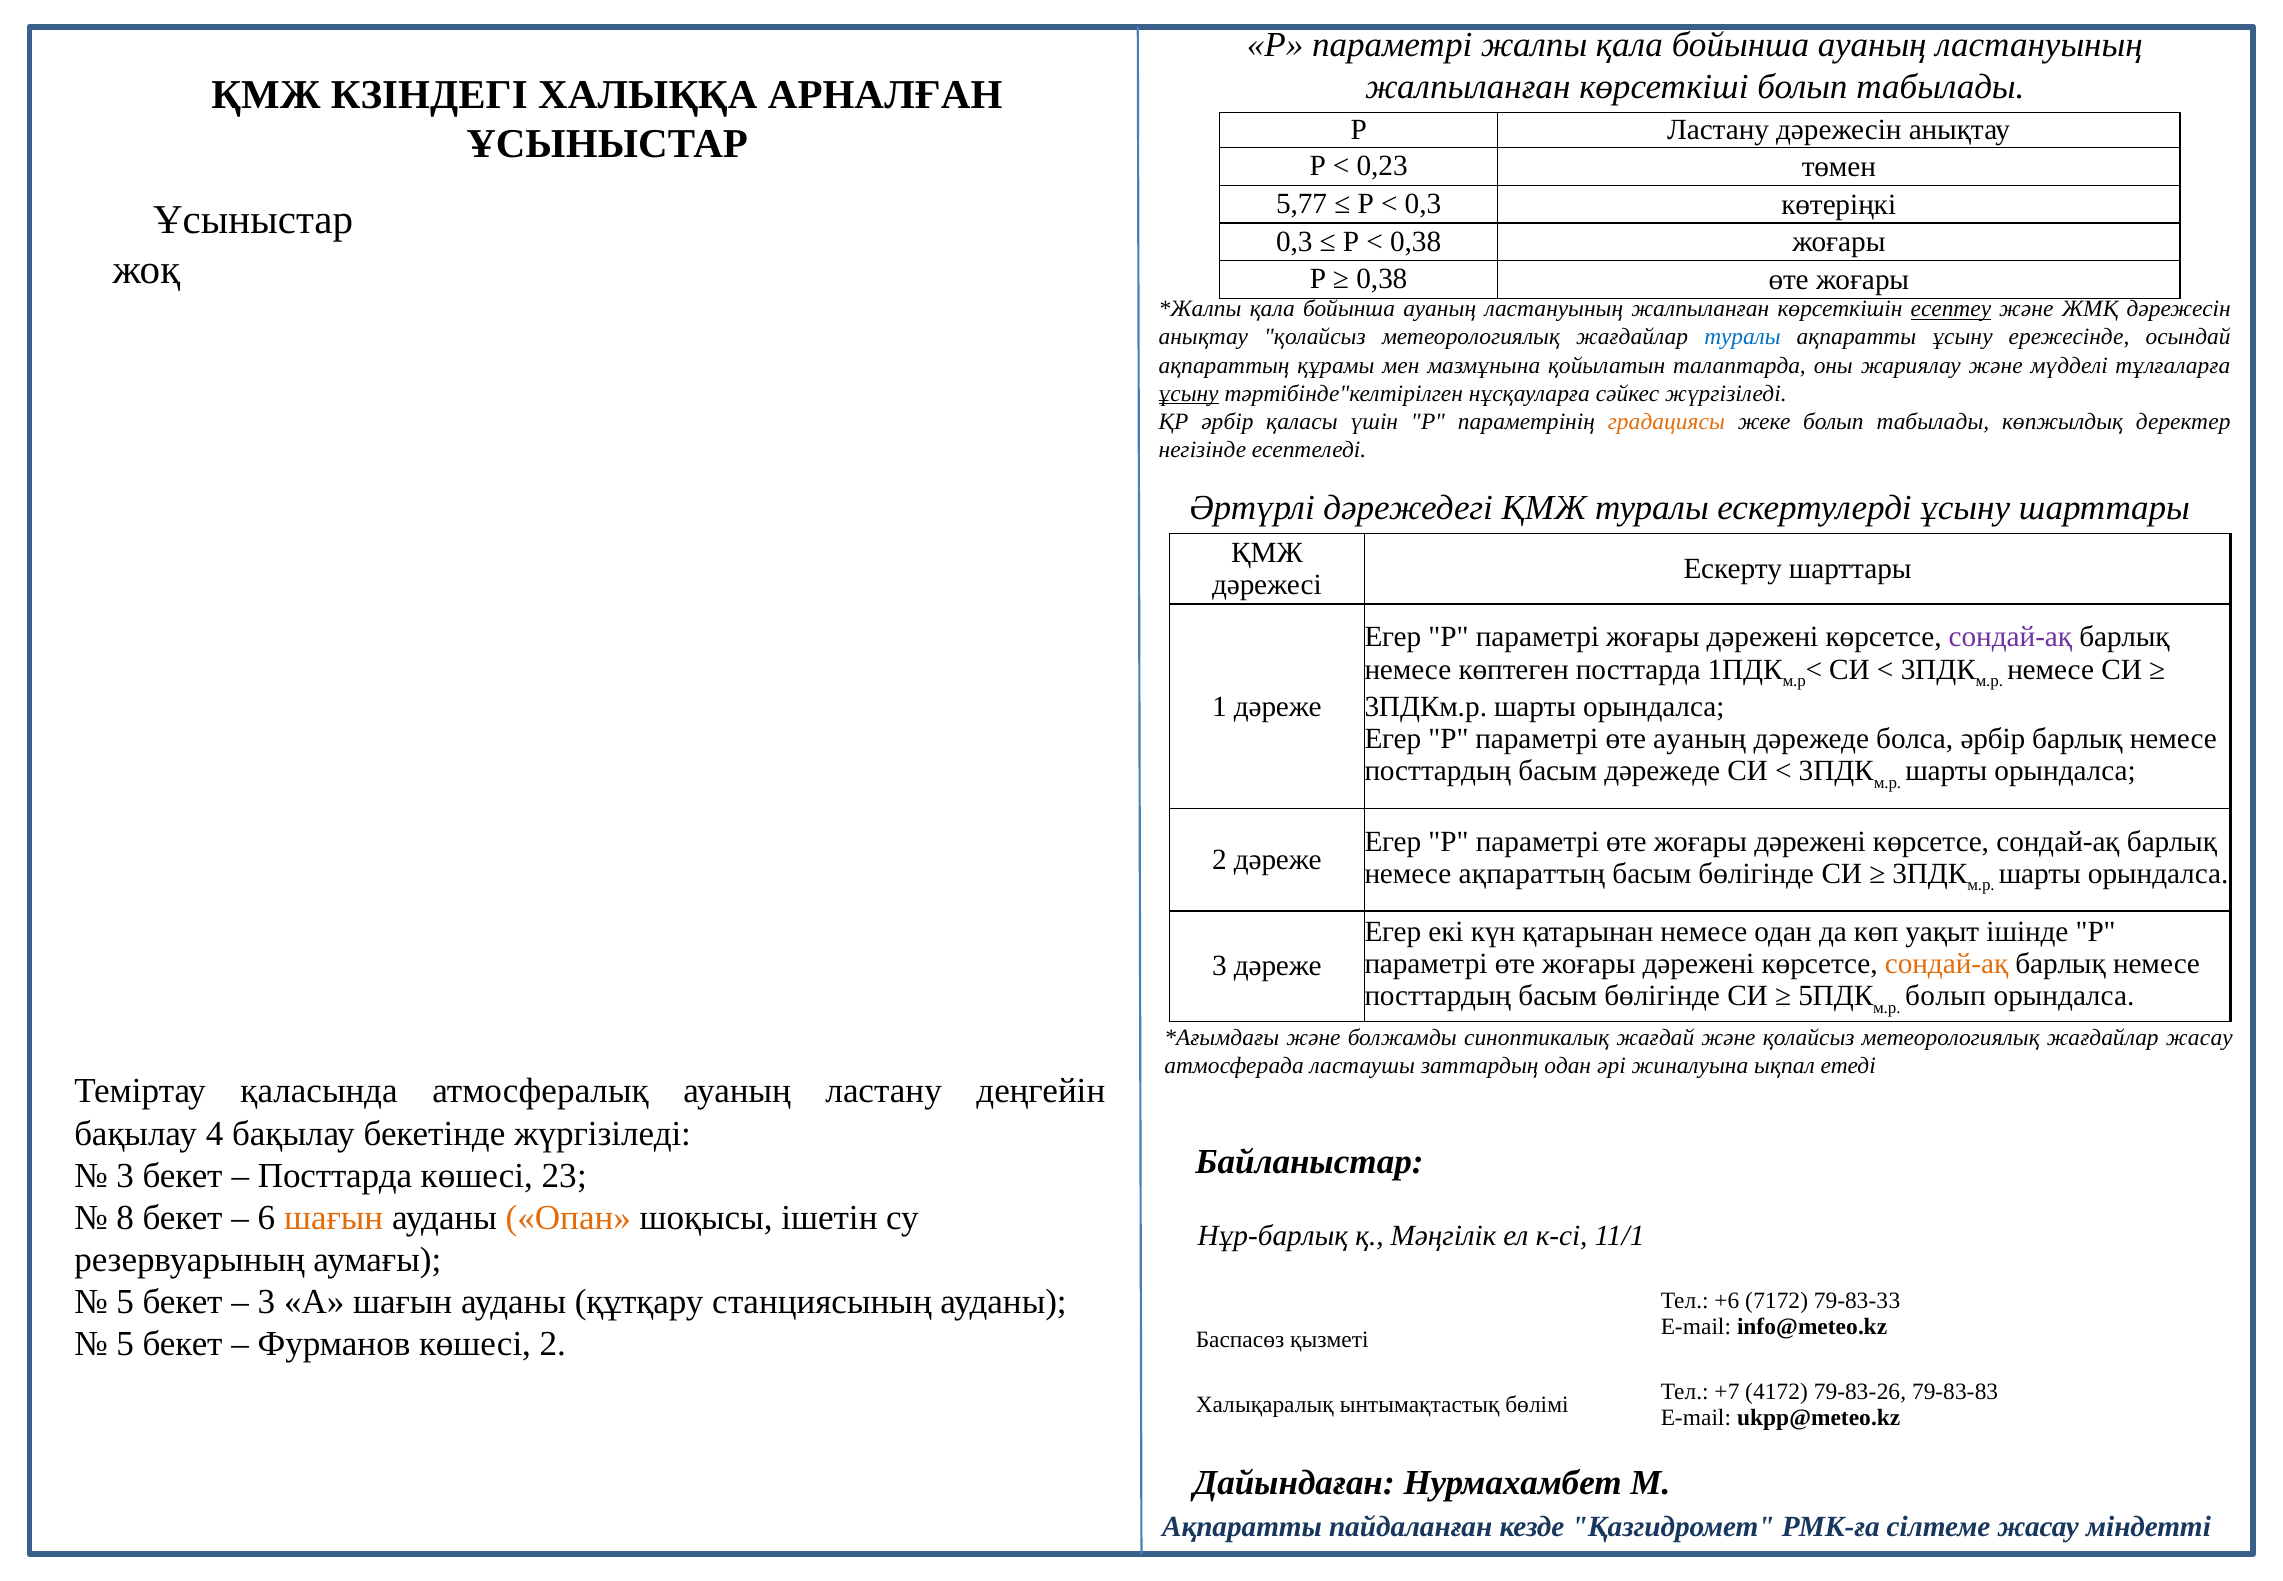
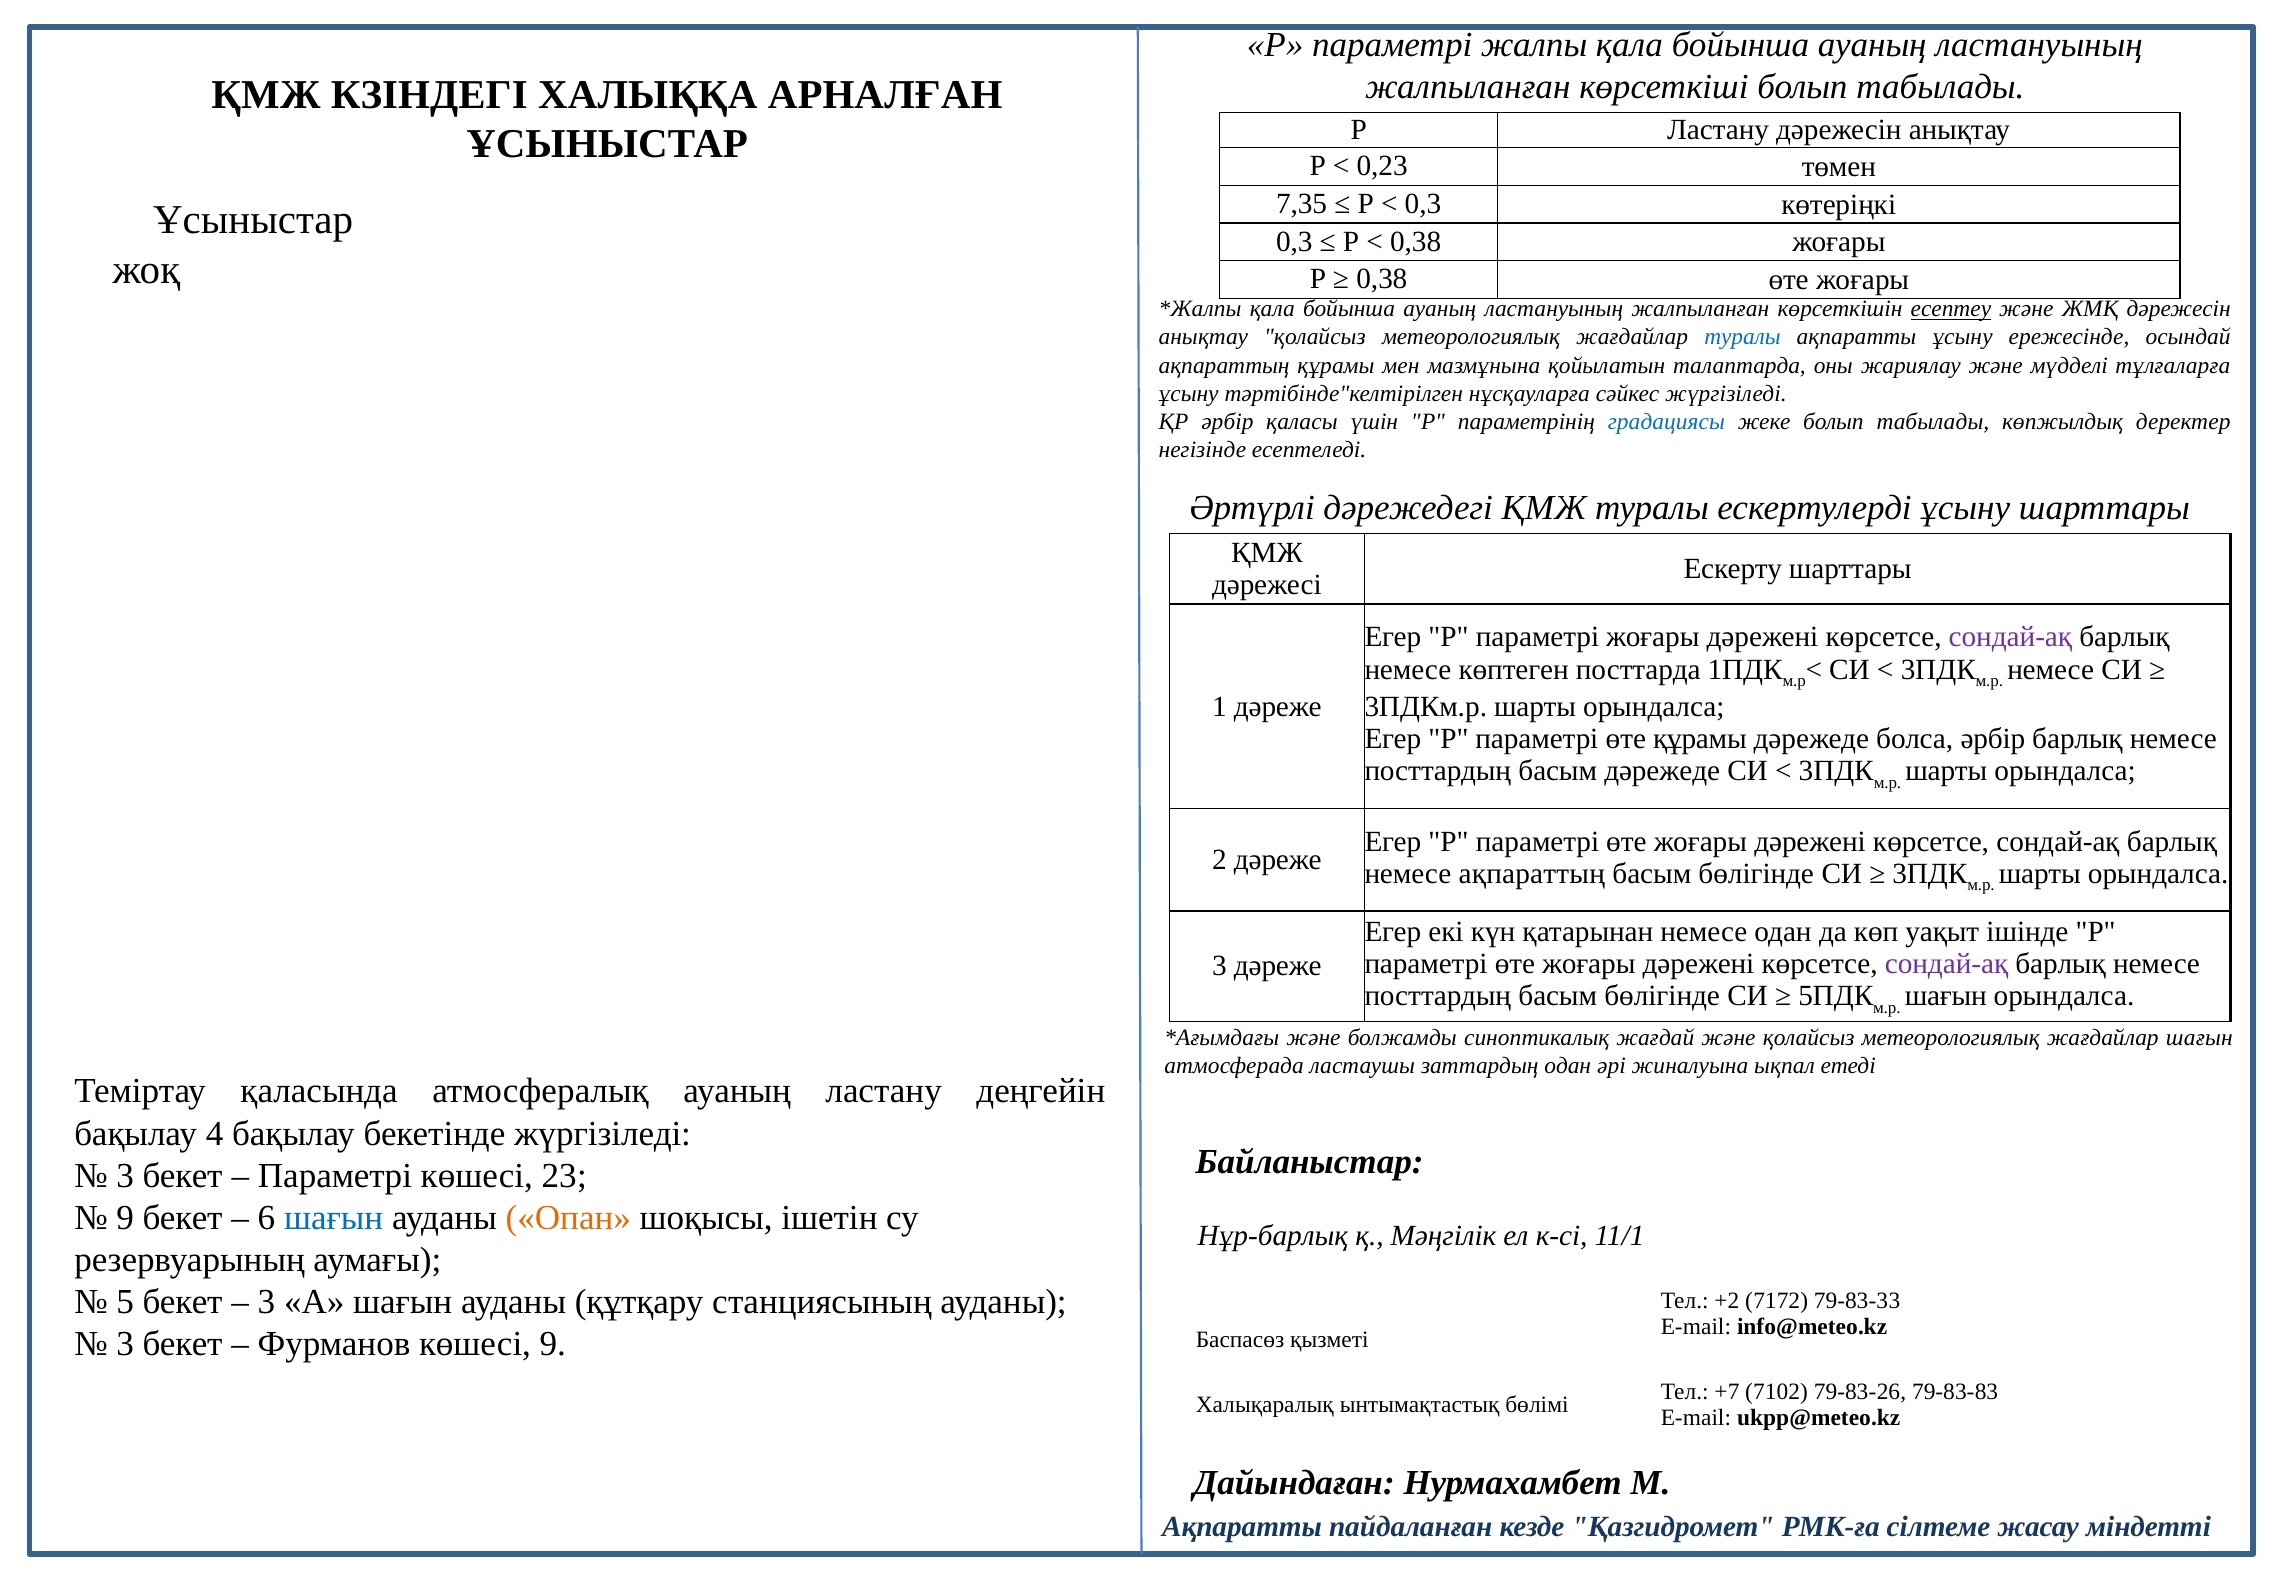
5,77: 5,77 -> 7,35
ұсыну at (1189, 393) underline: present -> none
градациясы colour: orange -> blue
өте ауаның: ауаның -> құрамы
сондай-ақ at (1947, 964) colour: orange -> purple
болып at (1946, 996): болып -> шағын
жағдайлар жасау: жасау -> шағын
Посттарда at (335, 1175): Посттарда -> Параметрі
8 at (125, 1217): 8 -> 9
шағын at (334, 1217) colour: orange -> blue
+6: +6 -> +2
5 at (125, 1344): 5 -> 3
көшесі 2: 2 -> 9
4172: 4172 -> 7102
